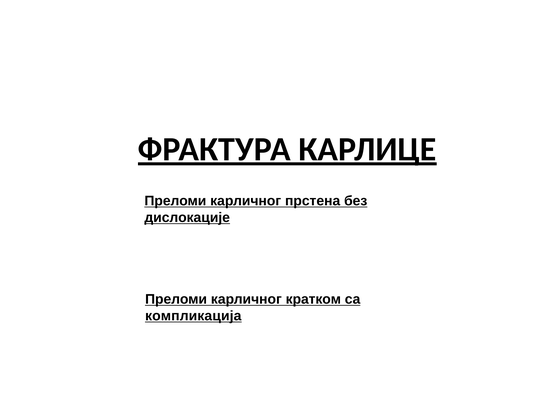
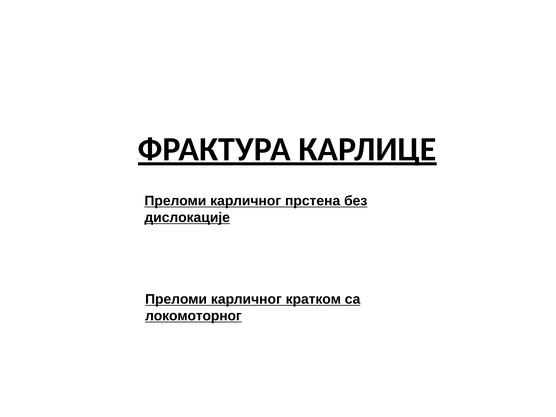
компликација: компликација -> локомоторног
